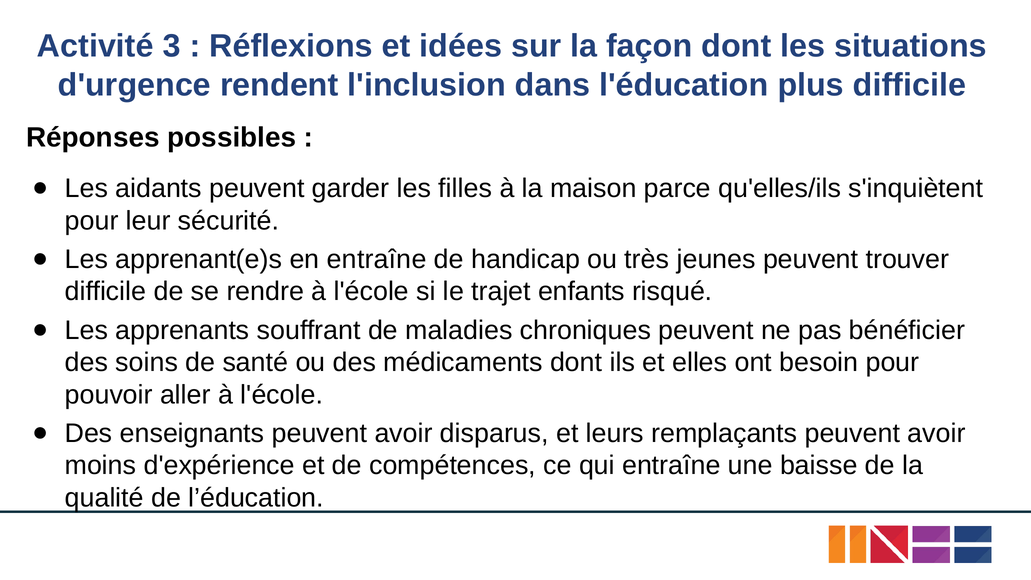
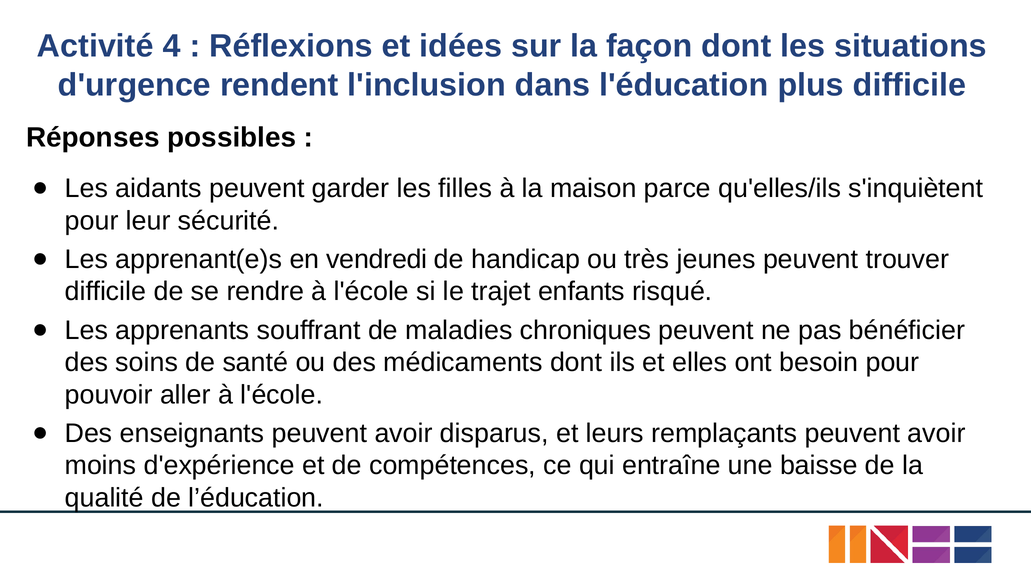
3: 3 -> 4
en entraîne: entraîne -> vendredi
